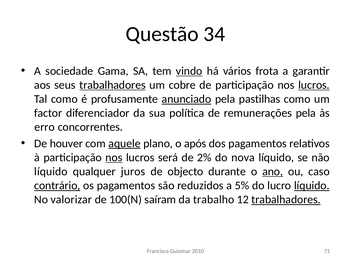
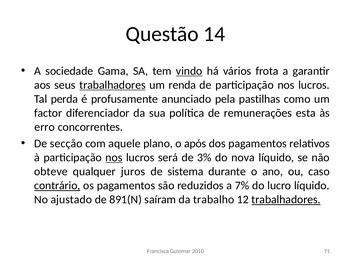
34: 34 -> 14
cobre: cobre -> renda
lucros at (314, 85) underline: present -> none
Tal como: como -> perda
anunciado underline: present -> none
remunerações pela: pela -> esta
houver: houver -> secção
aquele underline: present -> none
2%: 2% -> 3%
líquido at (51, 172): líquido -> obteve
objecto: objecto -> sistema
ano underline: present -> none
5%: 5% -> 7%
líquido at (312, 186) underline: present -> none
valorizar: valorizar -> ajustado
100(N: 100(N -> 891(N
